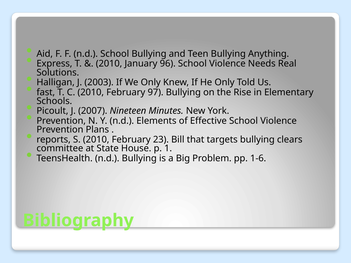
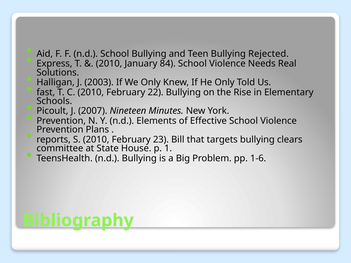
Anything: Anything -> Rejected
96: 96 -> 84
97: 97 -> 22
